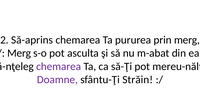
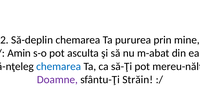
Să-aprins: Să-aprins -> Să-deplin
prin merg: merg -> mine
Merg at (19, 53): Merg -> Amin
chemarea at (59, 67) colour: purple -> blue
